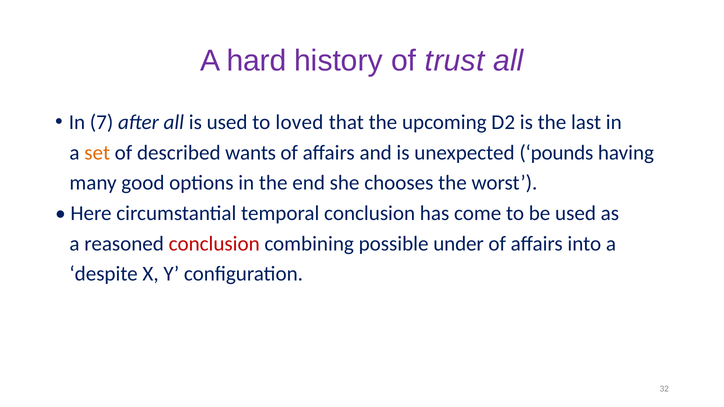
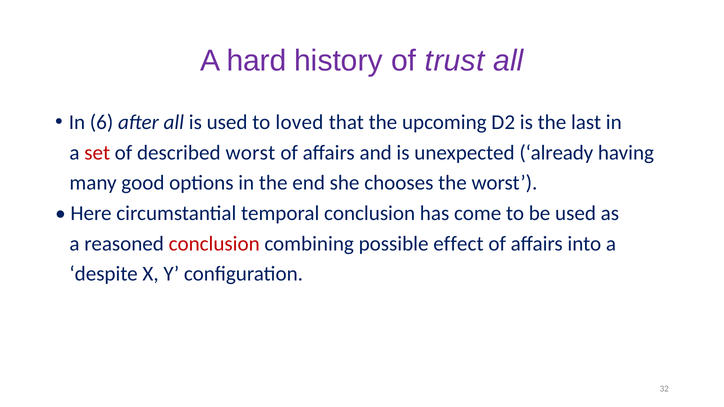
7: 7 -> 6
set colour: orange -> red
described wants: wants -> worst
pounds: pounds -> already
under: under -> effect
